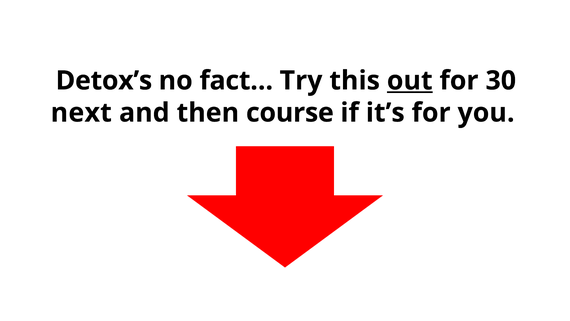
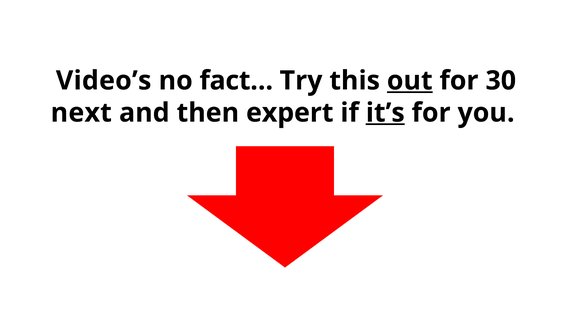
Detox’s: Detox’s -> Video’s
course: course -> expert
it’s underline: none -> present
